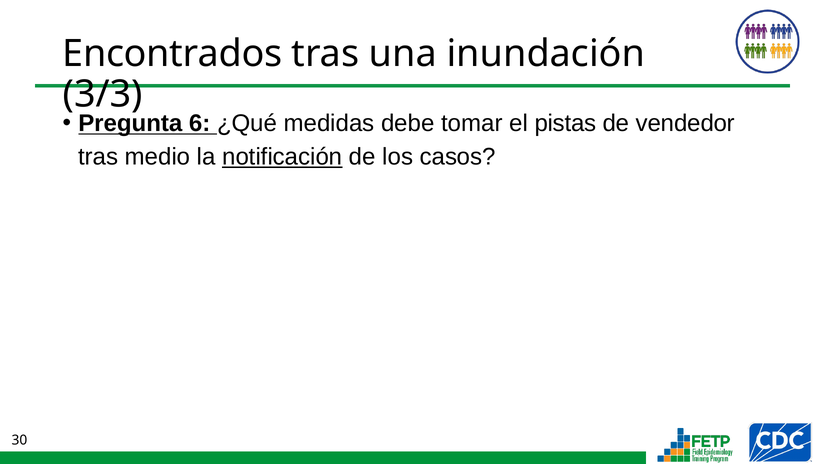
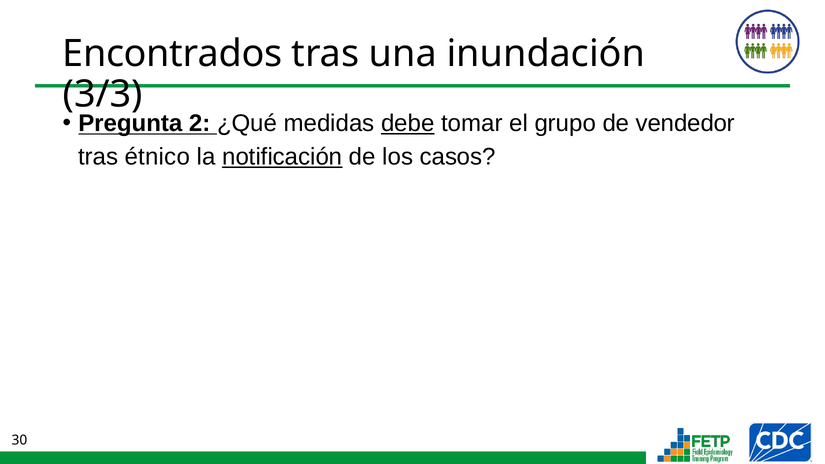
6: 6 -> 2
debe underline: none -> present
pistas: pistas -> grupo
medio: medio -> étnico
